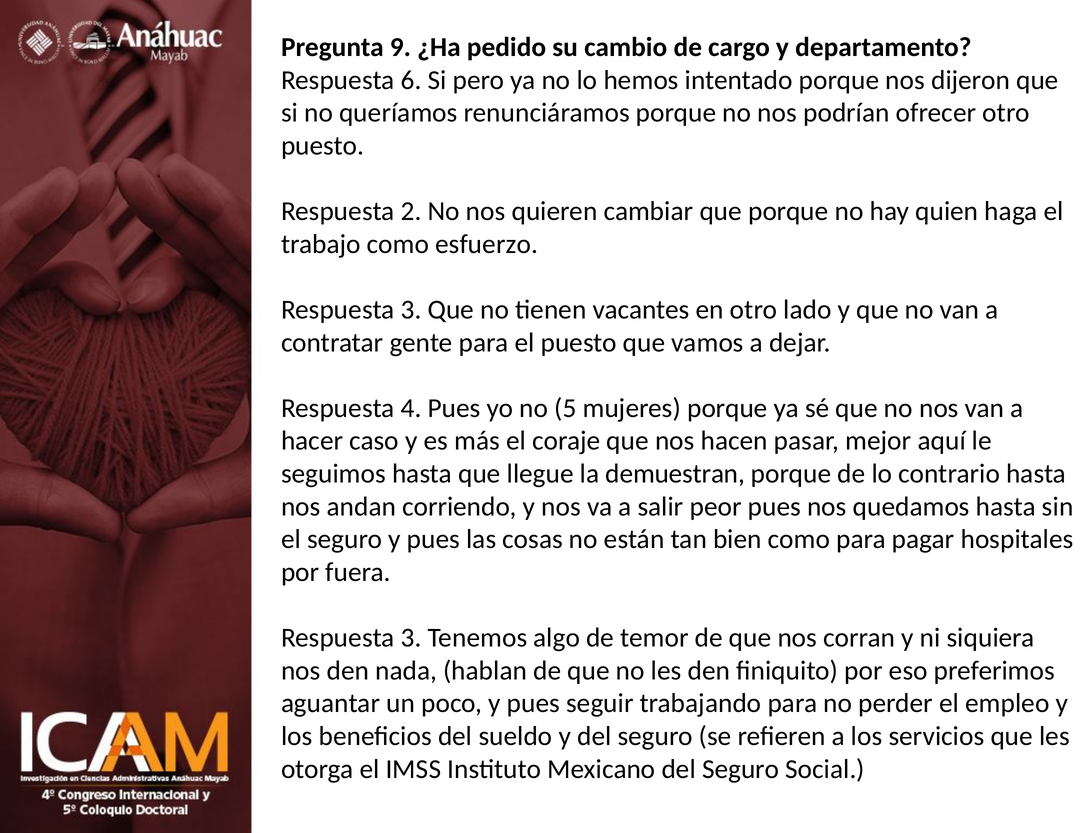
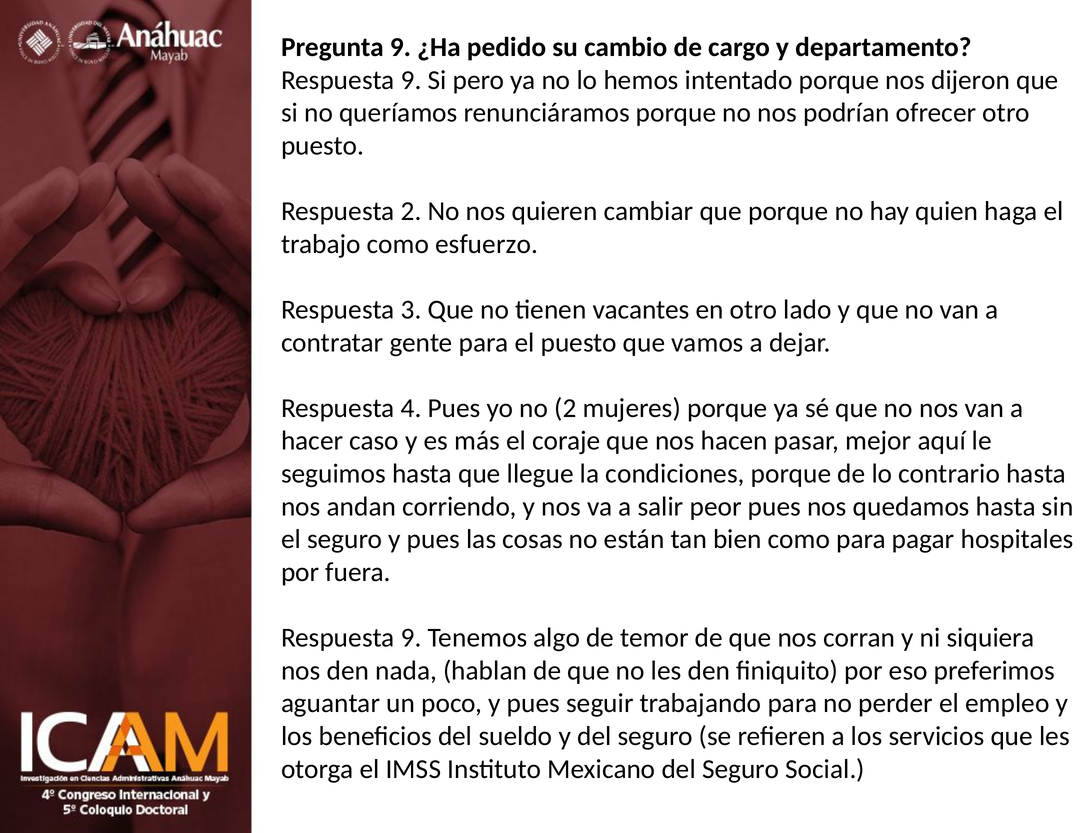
6 at (411, 80): 6 -> 9
no 5: 5 -> 2
demuestran: demuestran -> condiciones
3 at (411, 638): 3 -> 9
